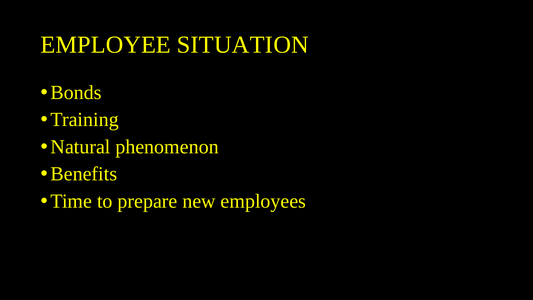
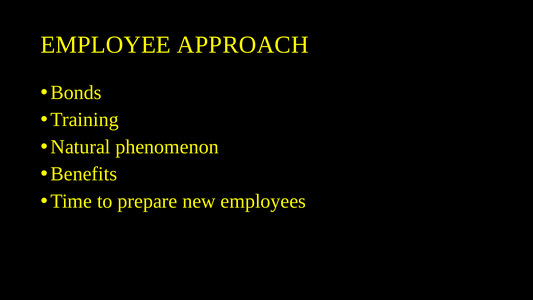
SITUATION: SITUATION -> APPROACH
